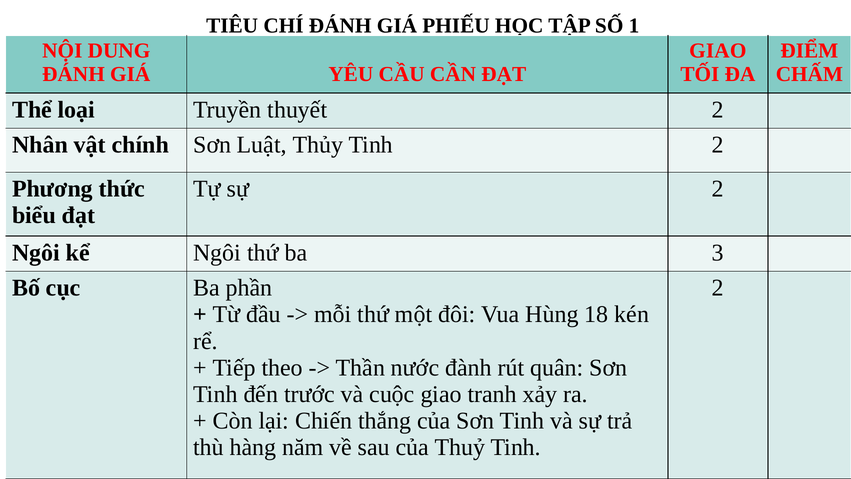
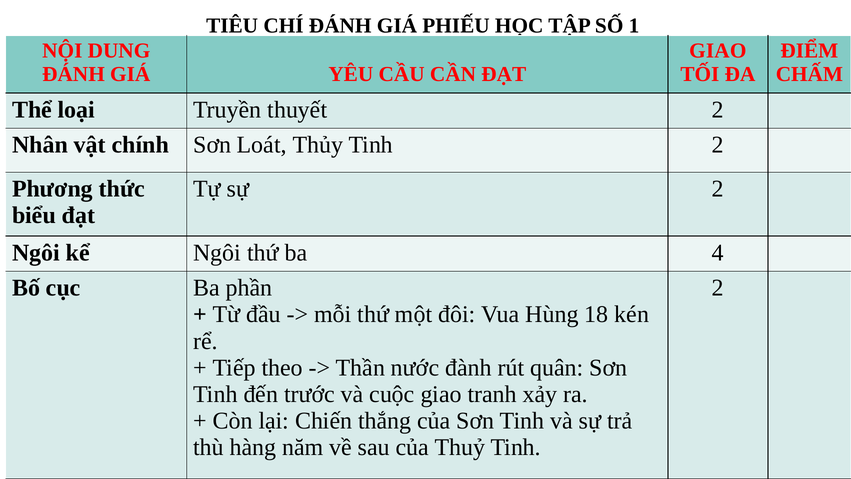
Luật: Luật -> Loát
3: 3 -> 4
